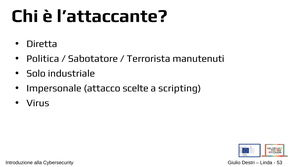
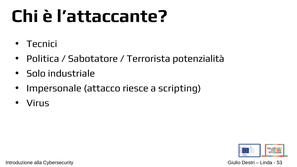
Diretta: Diretta -> Tecnici
manutenuti: manutenuti -> potenzialità
scelte: scelte -> riesce
